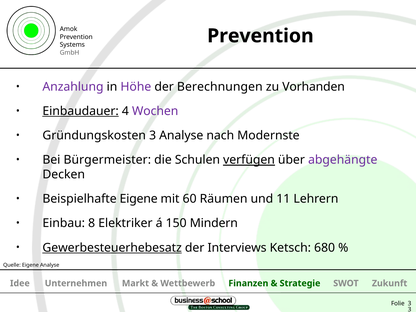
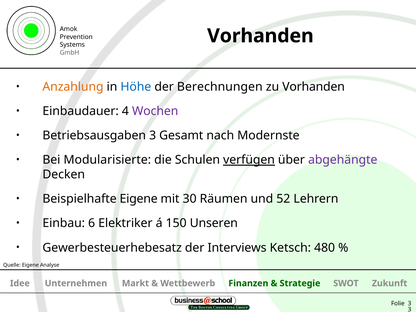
Prevention at (260, 36): Prevention -> Vorhanden
Anzahlung colour: purple -> orange
Höhe colour: purple -> blue
Einbaudauer underline: present -> none
Gründungskosten: Gründungskosten -> Betriebsausgaben
3 Analyse: Analyse -> Gesamt
Bürgermeister: Bürgermeister -> Modularisierte
60: 60 -> 30
11: 11 -> 52
8: 8 -> 6
Mindern: Mindern -> Unseren
Gewerbesteuerhebesatz underline: present -> none
680: 680 -> 480
